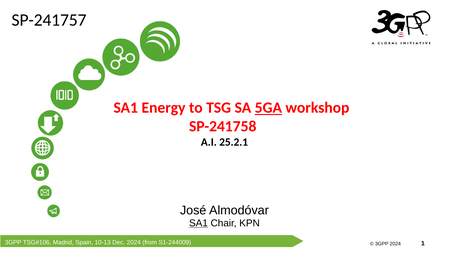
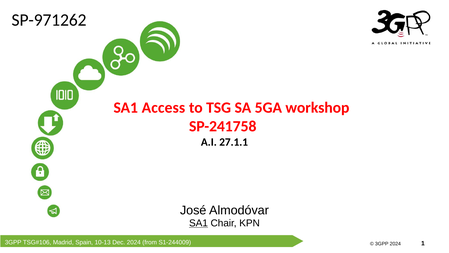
SP-241757: SP-241757 -> SP-971262
Energy: Energy -> Access
5GA underline: present -> none
25.2.1: 25.2.1 -> 27.1.1
